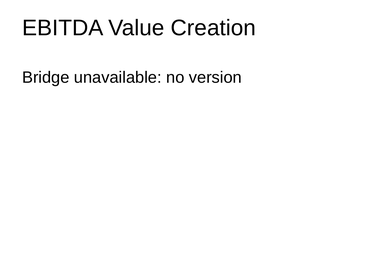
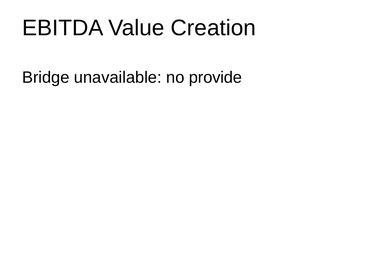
version: version -> provide
